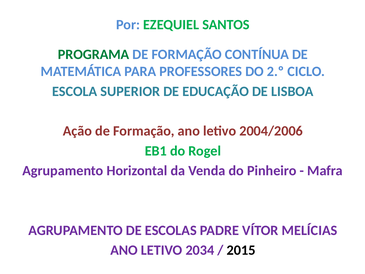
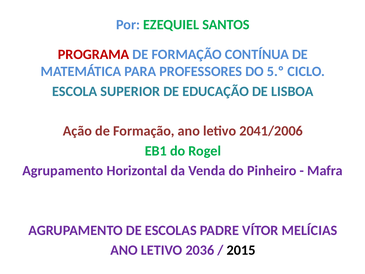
PROGRAMA colour: green -> red
2.º: 2.º -> 5.º
2004/2006: 2004/2006 -> 2041/2006
2034: 2034 -> 2036
